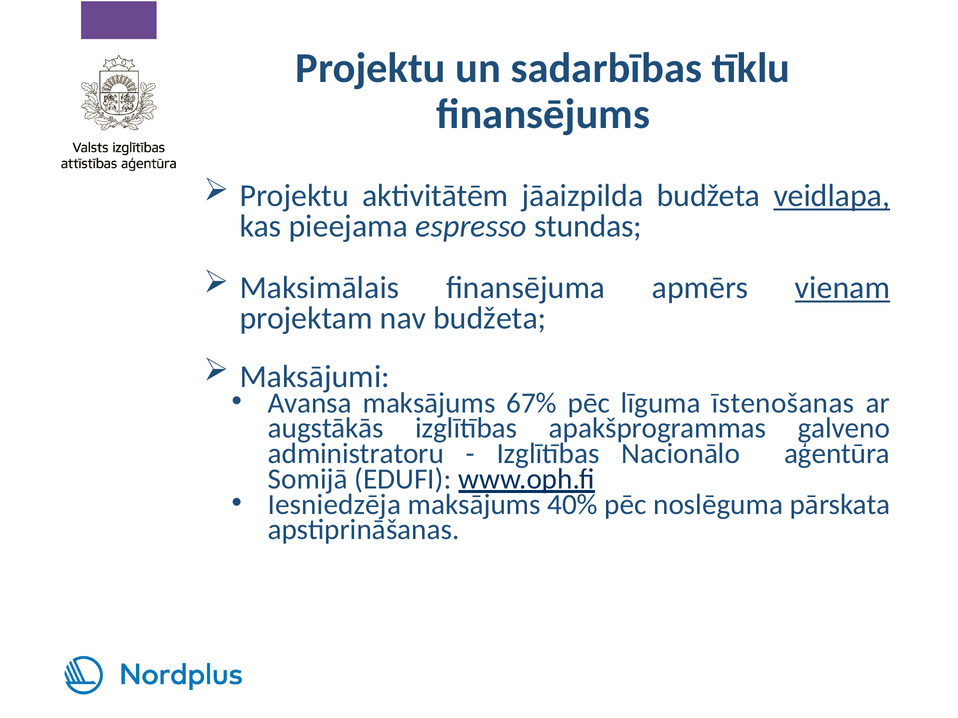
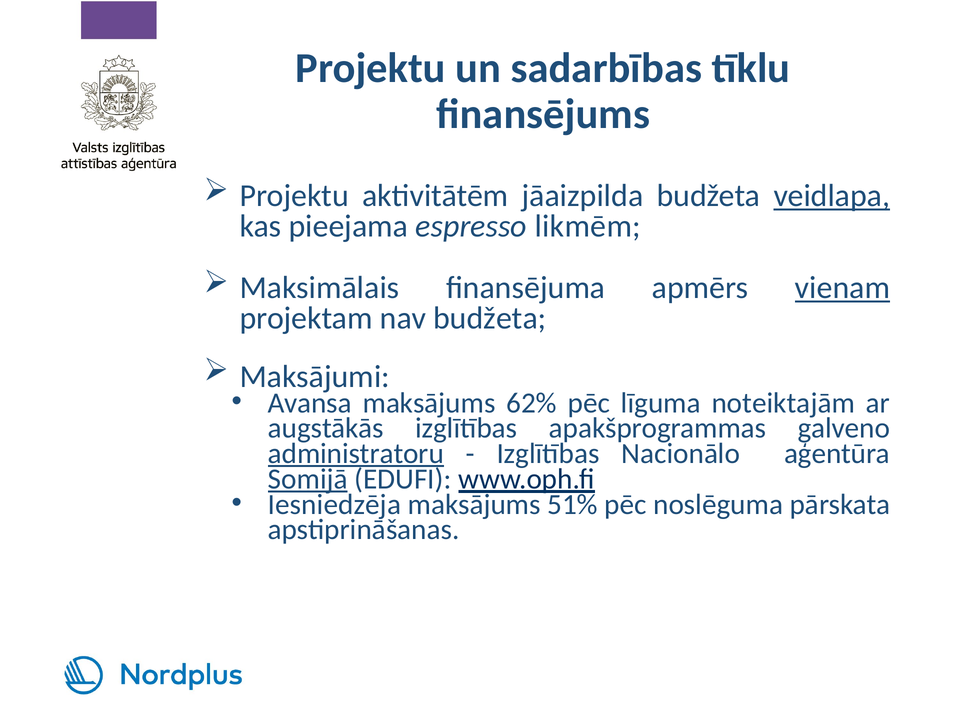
stundas: stundas -> likmēm
67%: 67% -> 62%
īstenošanas: īstenošanas -> noteiktajām
administratoru underline: none -> present
Somijā underline: none -> present
40%: 40% -> 51%
